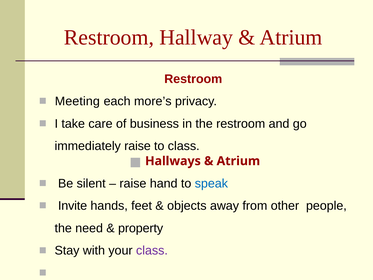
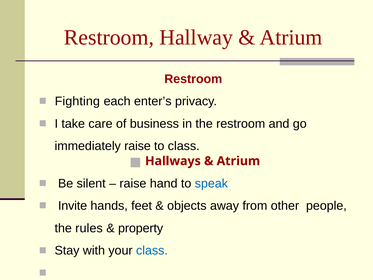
Meeting: Meeting -> Fighting
more’s: more’s -> enter’s
need: need -> rules
class at (152, 250) colour: purple -> blue
